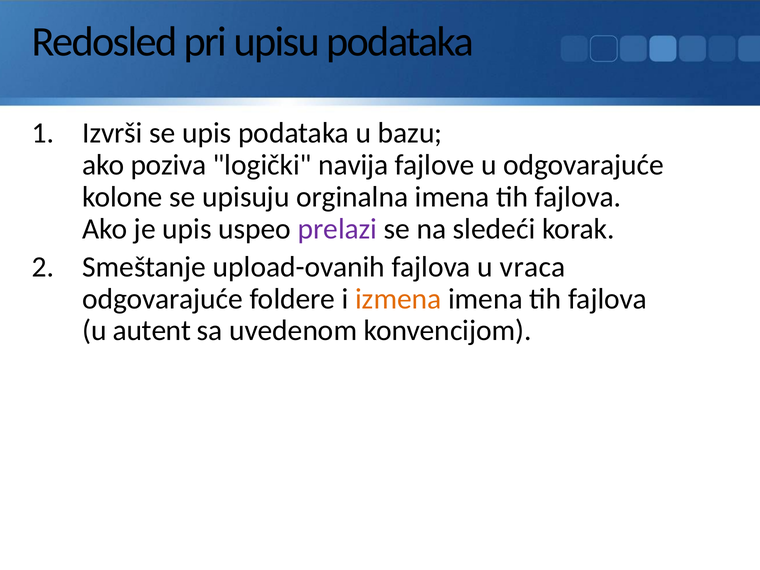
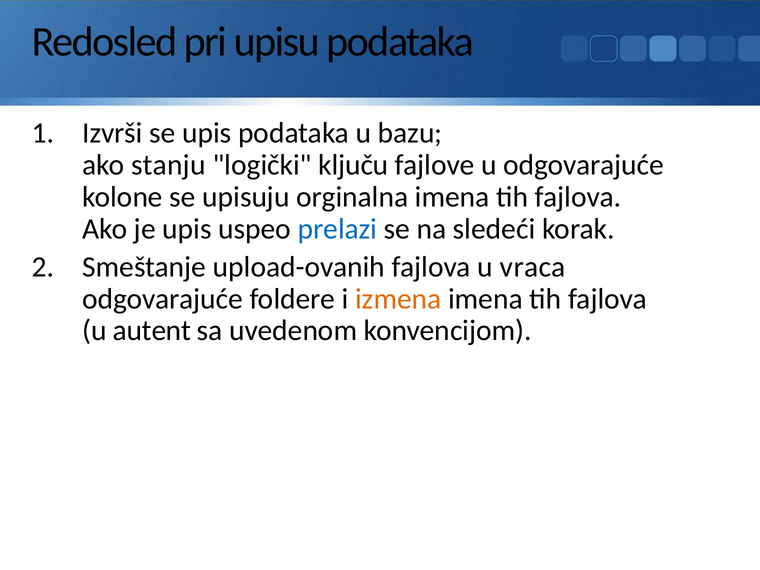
poziva: poziva -> stanju
navija: navija -> ključu
prelazi colour: purple -> blue
